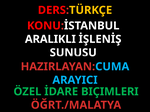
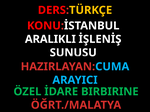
BIÇIMLERI: BIÇIMLERI -> BIRBIRINE
